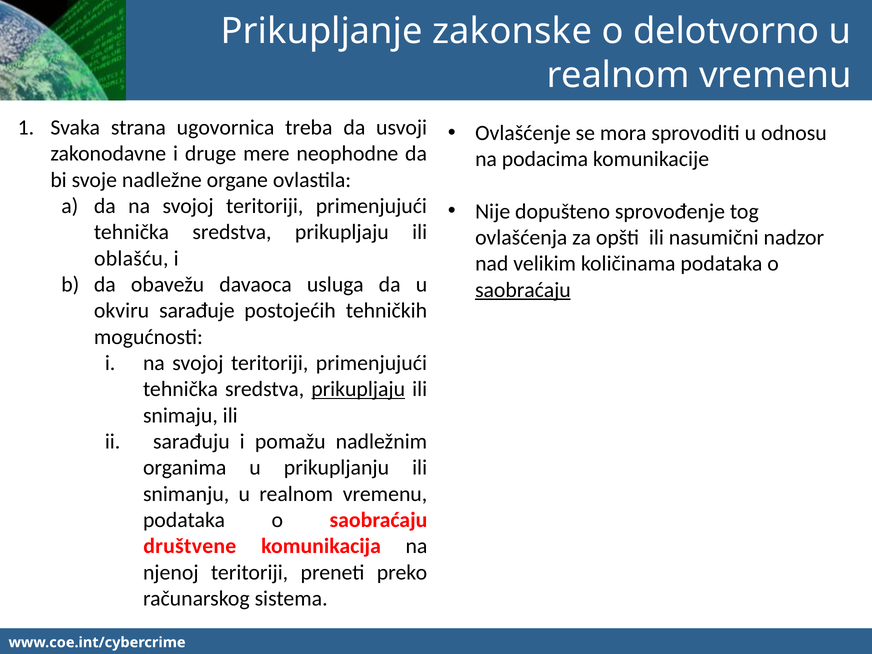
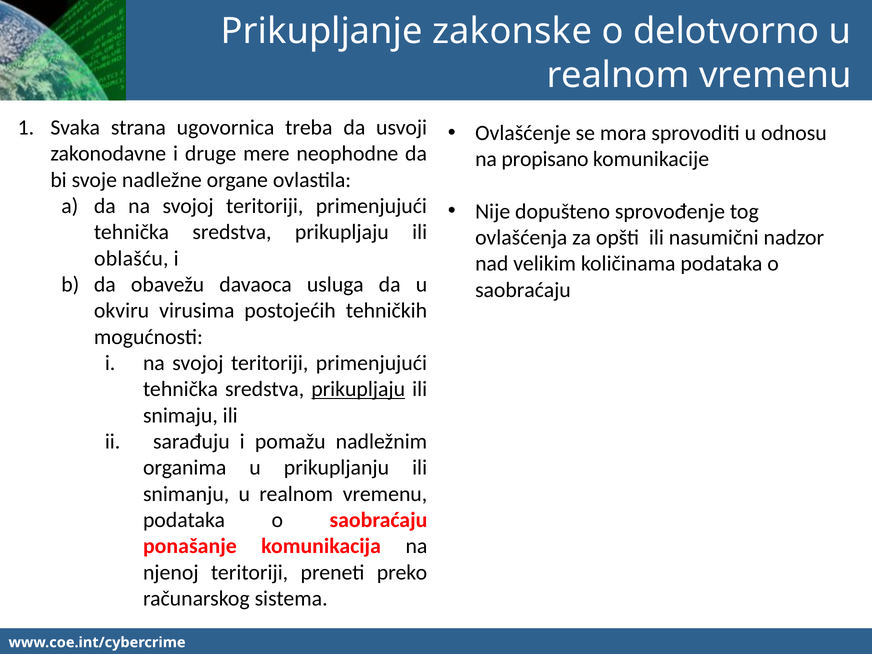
podacima: podacima -> propisano
saobraćaju at (523, 290) underline: present -> none
sarađuje: sarađuje -> virusima
društvene: društvene -> ponašanje
